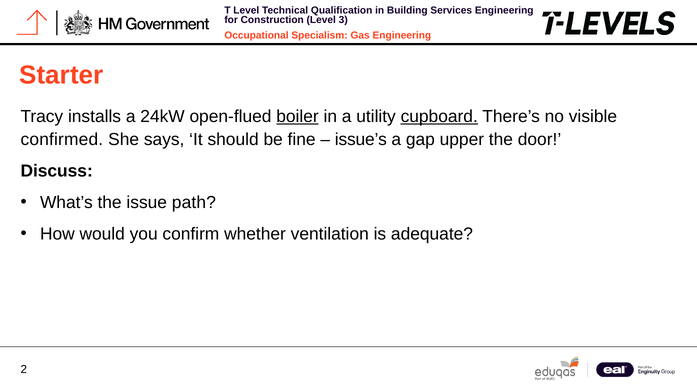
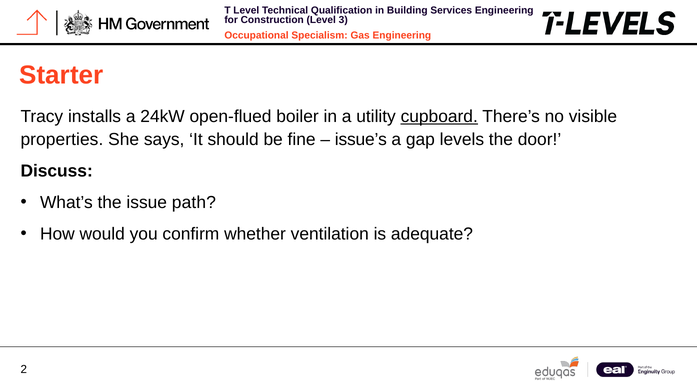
boiler underline: present -> none
confirmed: confirmed -> properties
upper: upper -> levels
